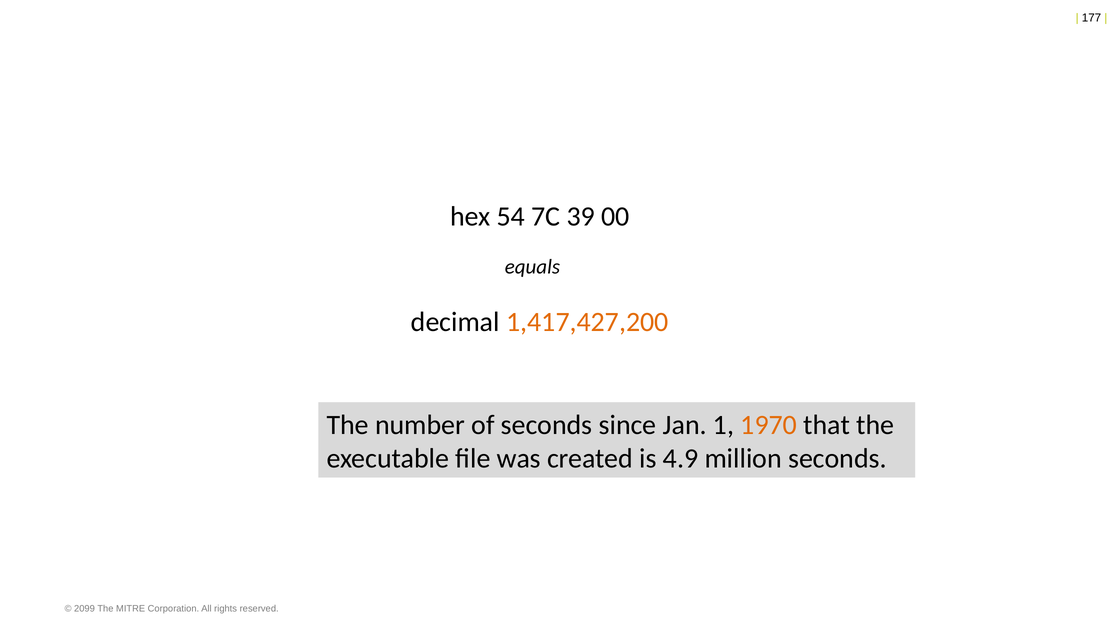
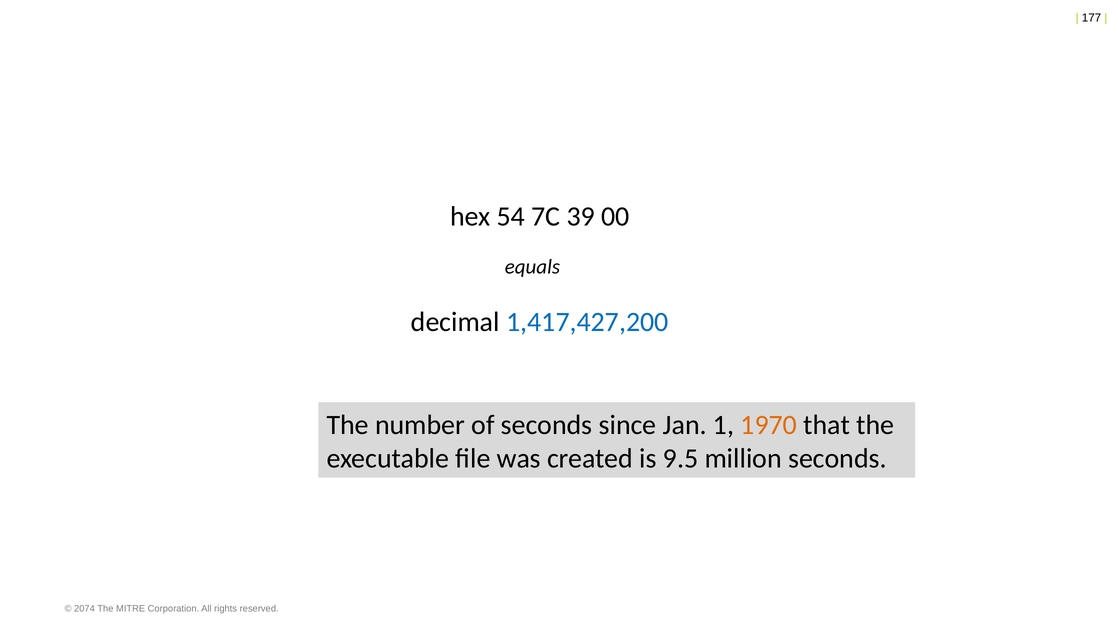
1,417,427,200 colour: orange -> blue
4.9: 4.9 -> 9.5
2099: 2099 -> 2074
